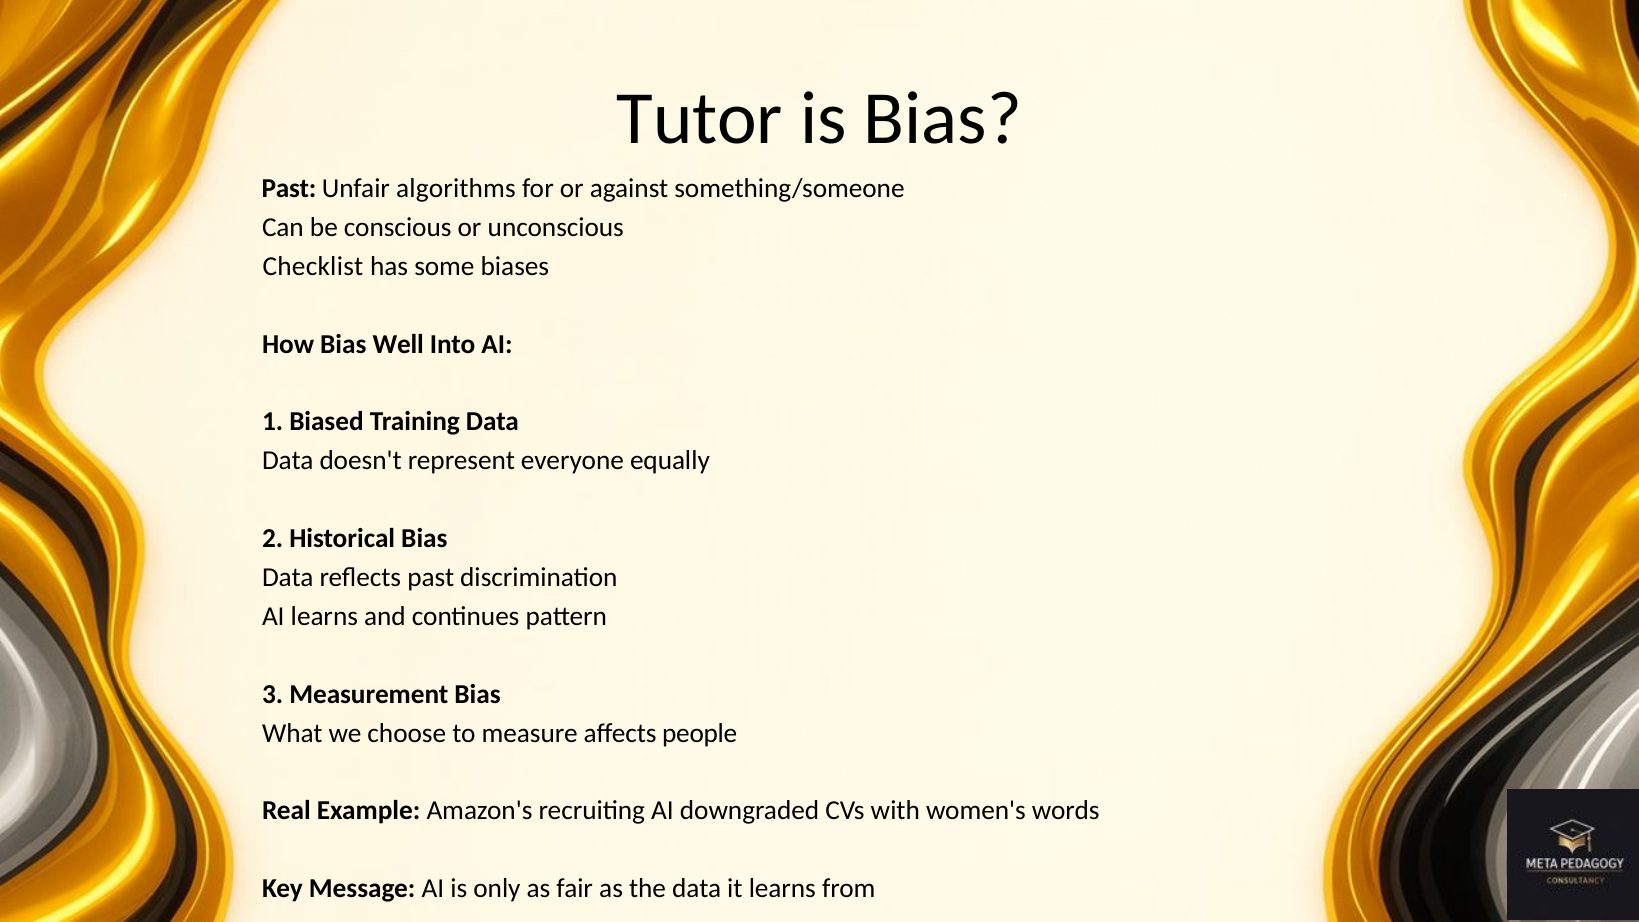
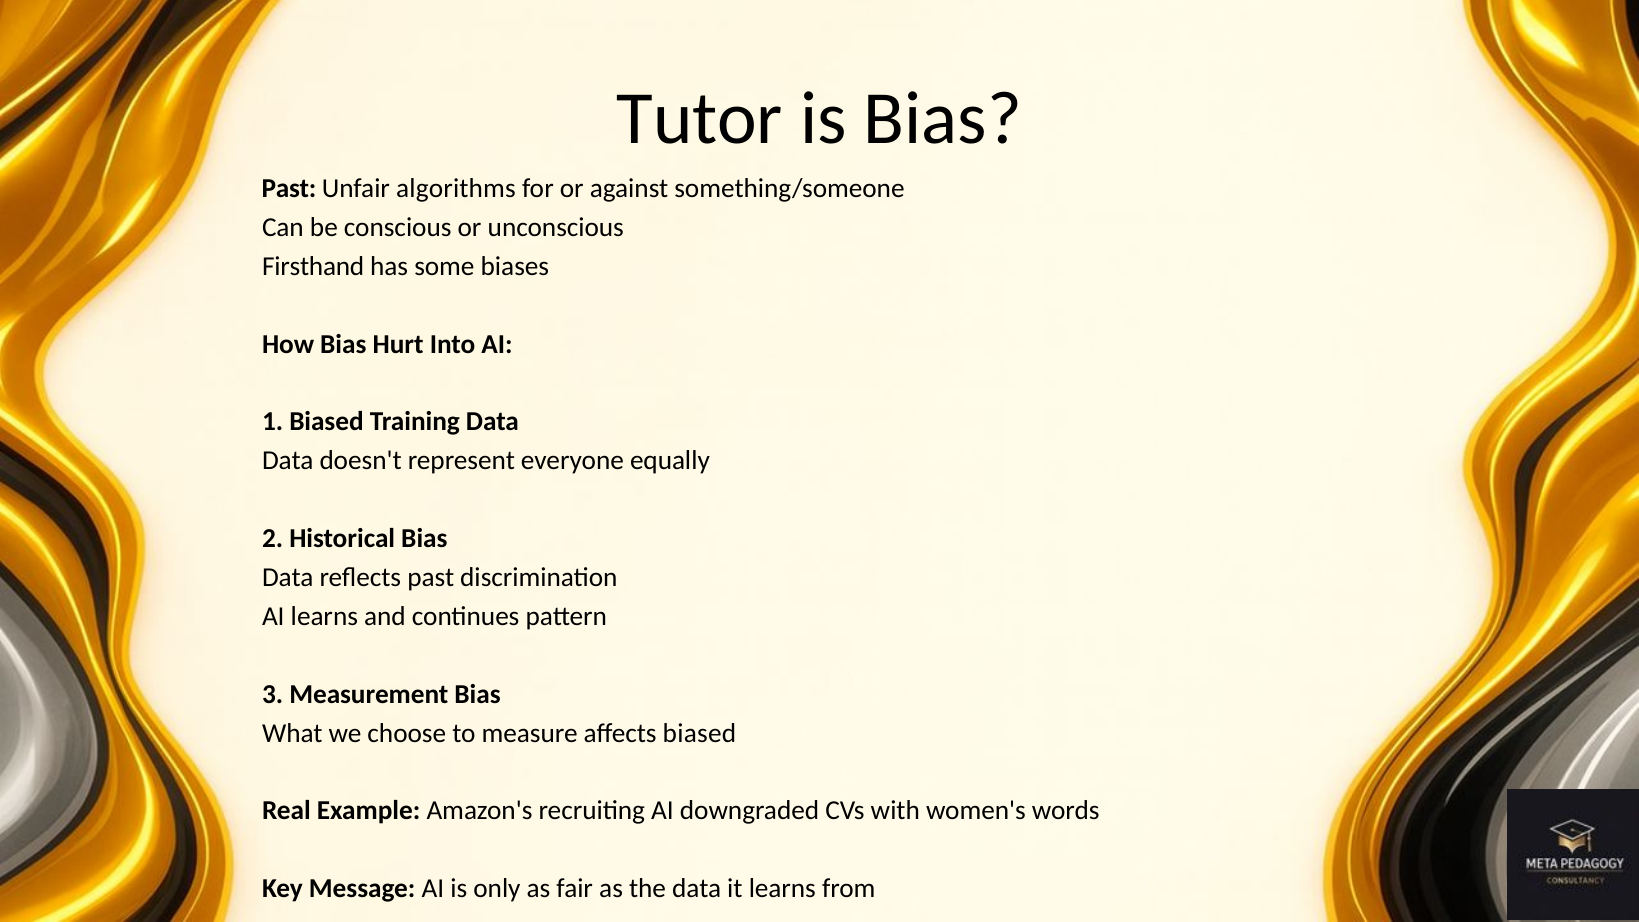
Checklist: Checklist -> Firsthand
Well: Well -> Hurt
affects people: people -> biased
